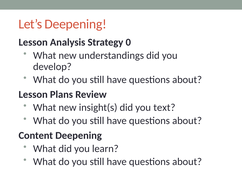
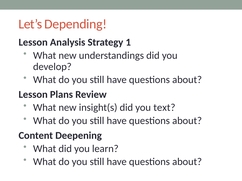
Let’s Deepening: Deepening -> Depending
0: 0 -> 1
